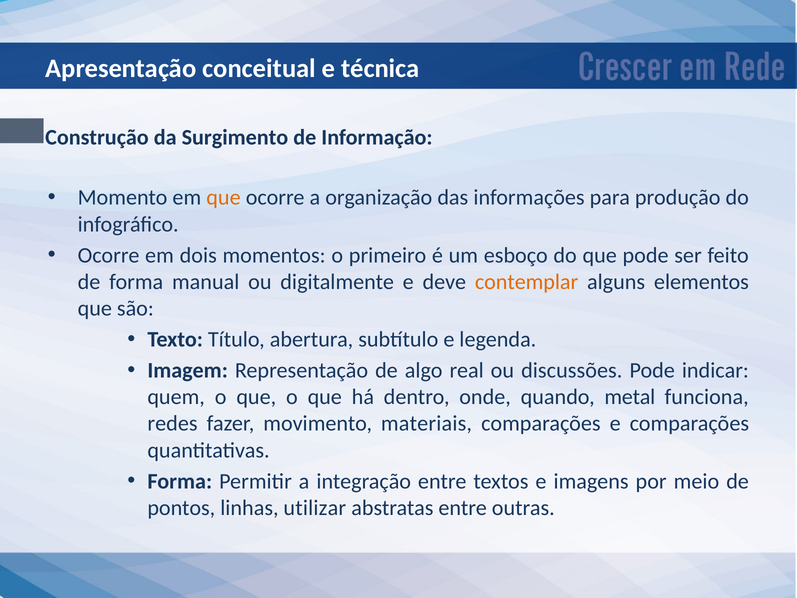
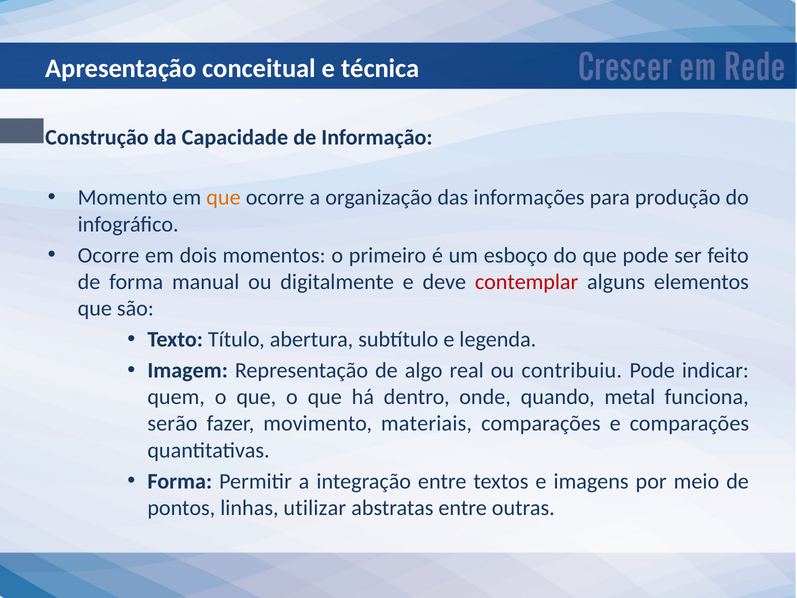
Surgimento: Surgimento -> Capacidade
contemplar colour: orange -> red
discussões: discussões -> contribuiu
redes: redes -> serão
